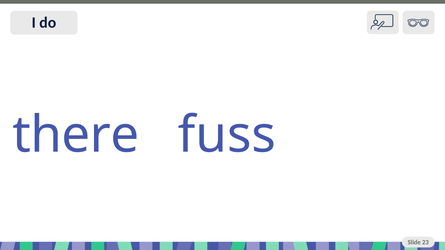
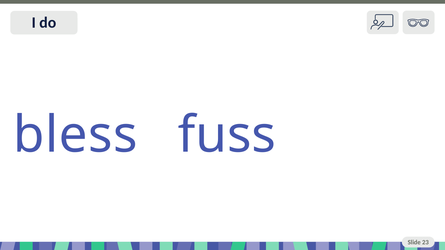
there: there -> bless
